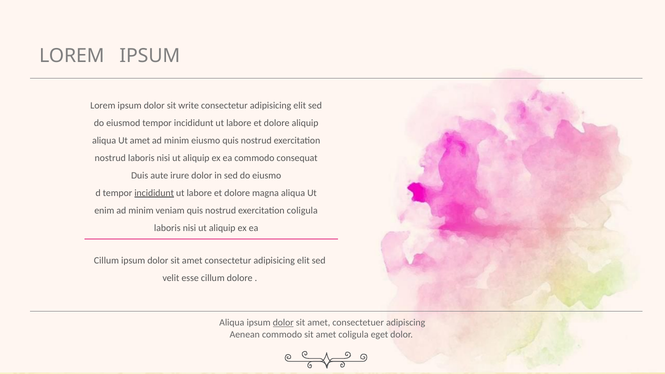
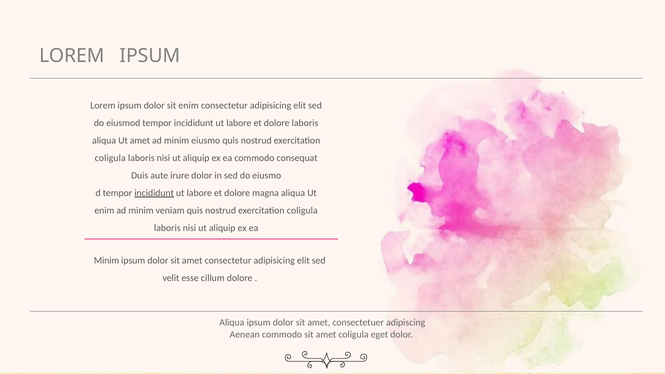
sit write: write -> enim
dolore aliquip: aliquip -> laboris
nostrud at (110, 158): nostrud -> coligula
Cillum at (106, 261): Cillum -> Minim
dolor at (283, 323) underline: present -> none
